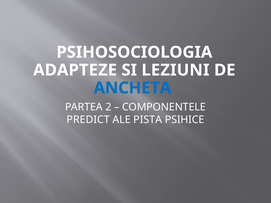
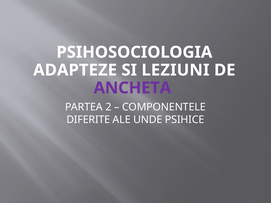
ANCHETA colour: blue -> purple
PREDICT: PREDICT -> DIFERITE
PISTA: PISTA -> UNDE
